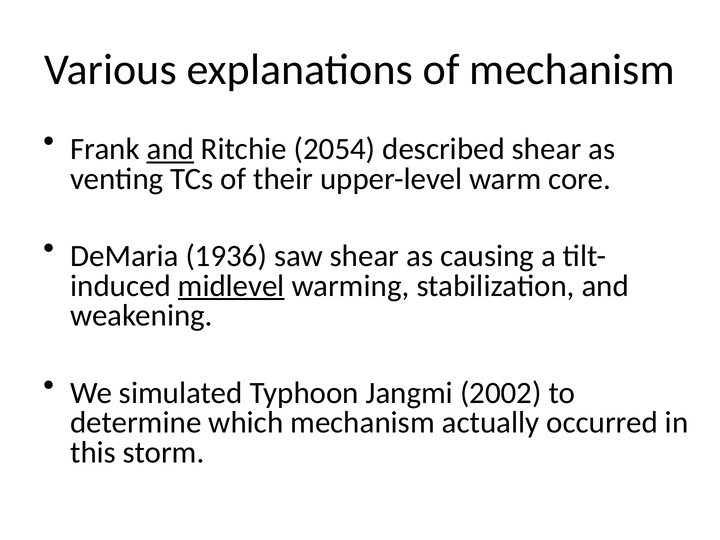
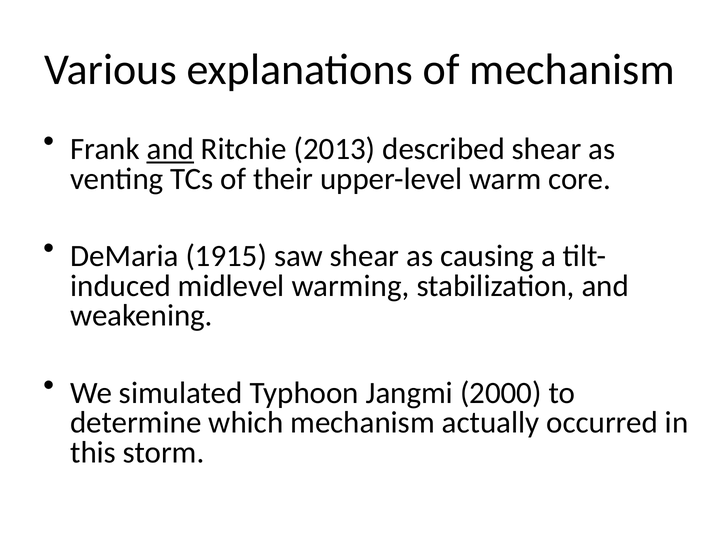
2054: 2054 -> 2013
1936: 1936 -> 1915
midlevel underline: present -> none
2002: 2002 -> 2000
